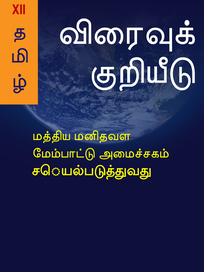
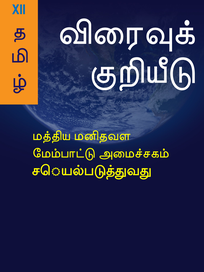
XII colour: red -> blue
